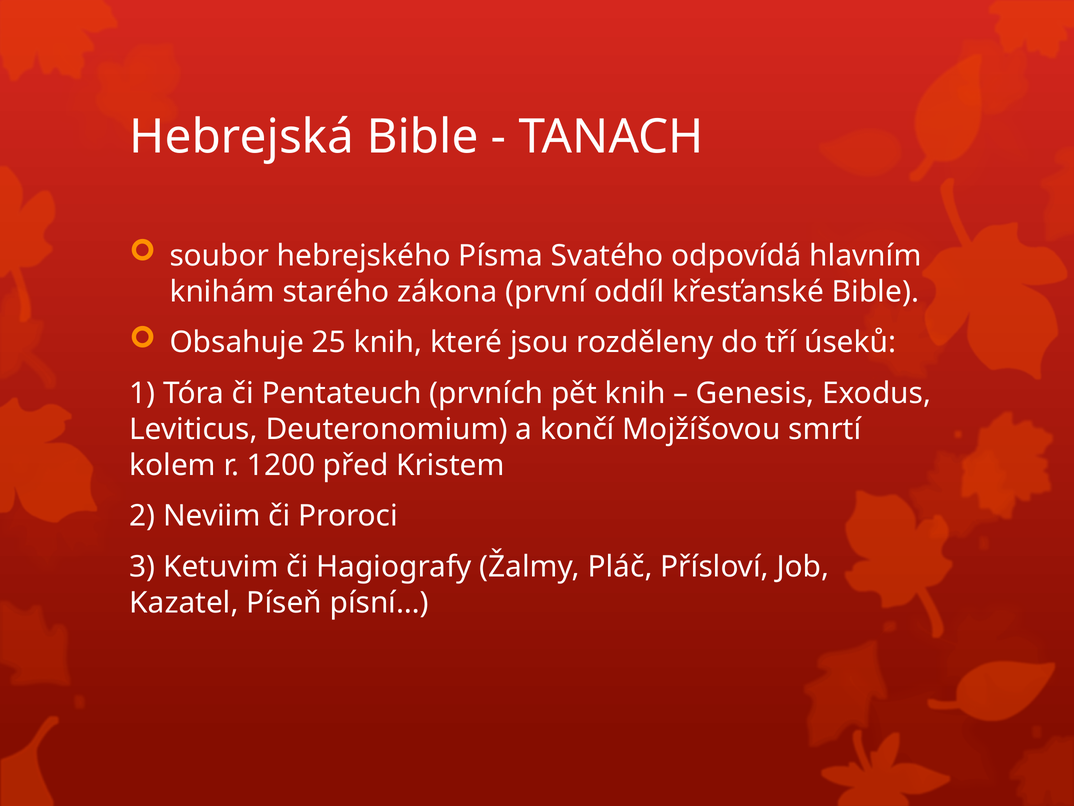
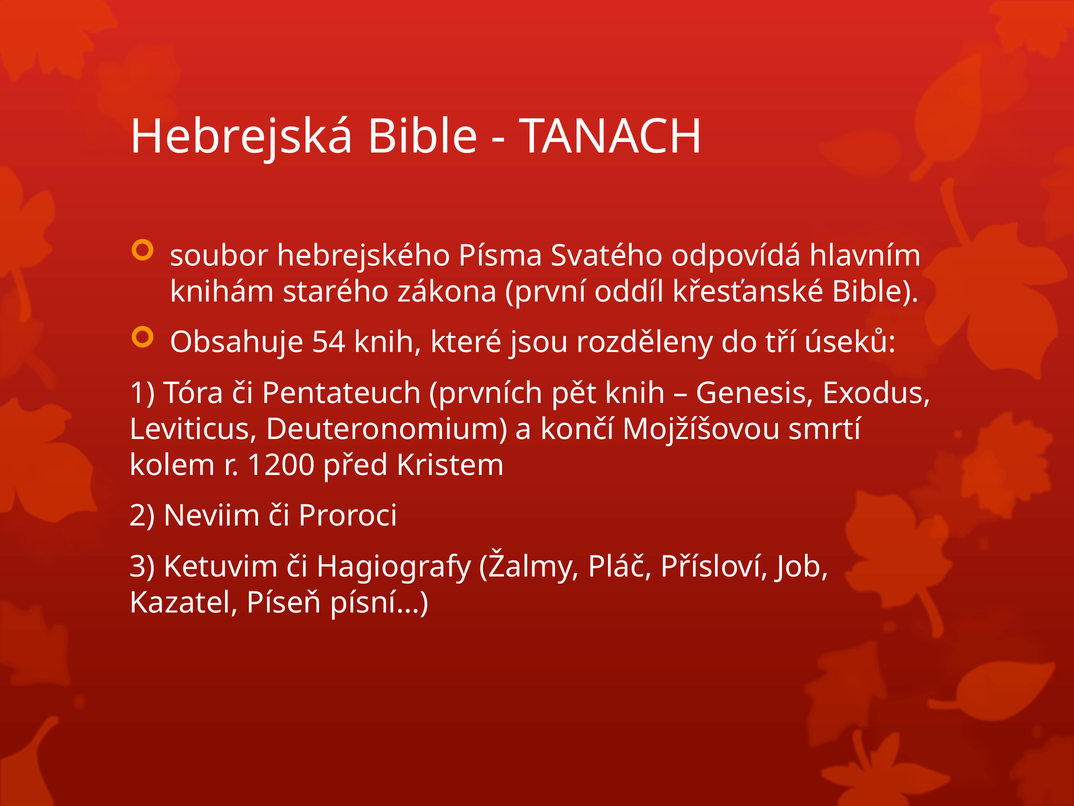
25: 25 -> 54
